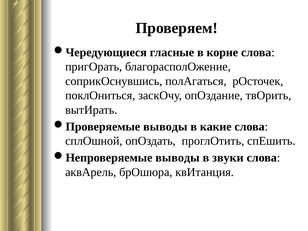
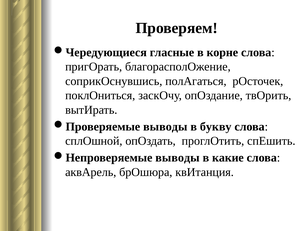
какие: какие -> букву
звуки: звуки -> какие
